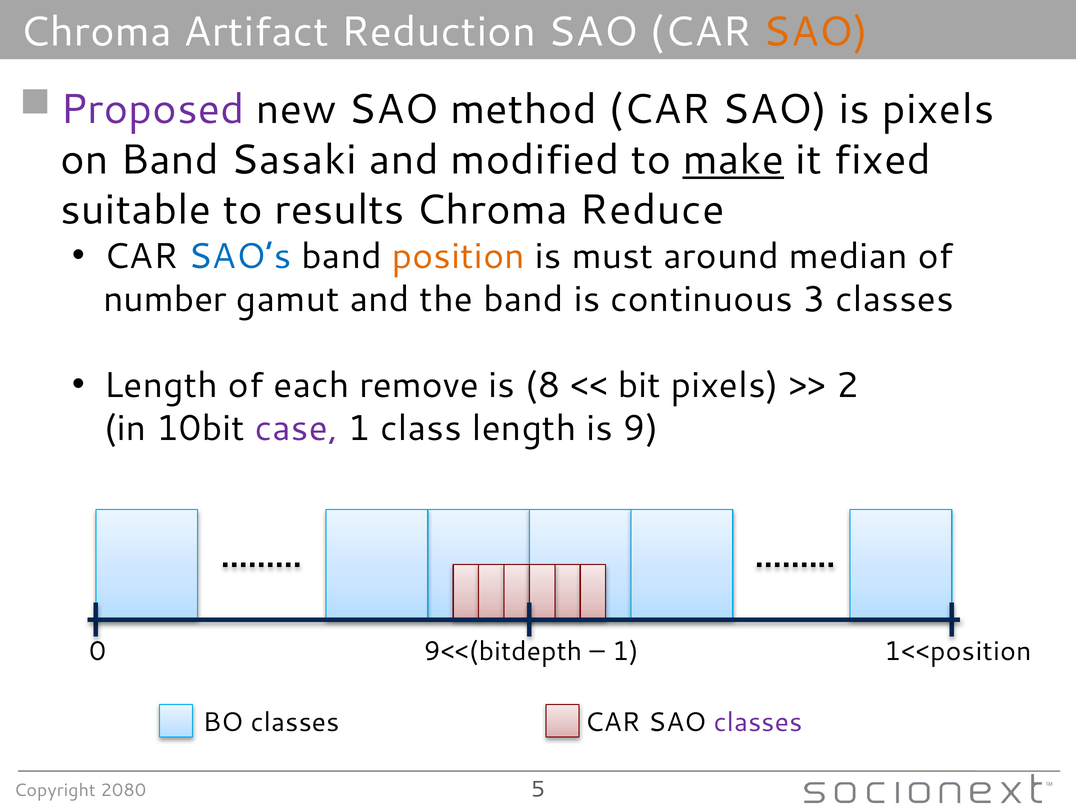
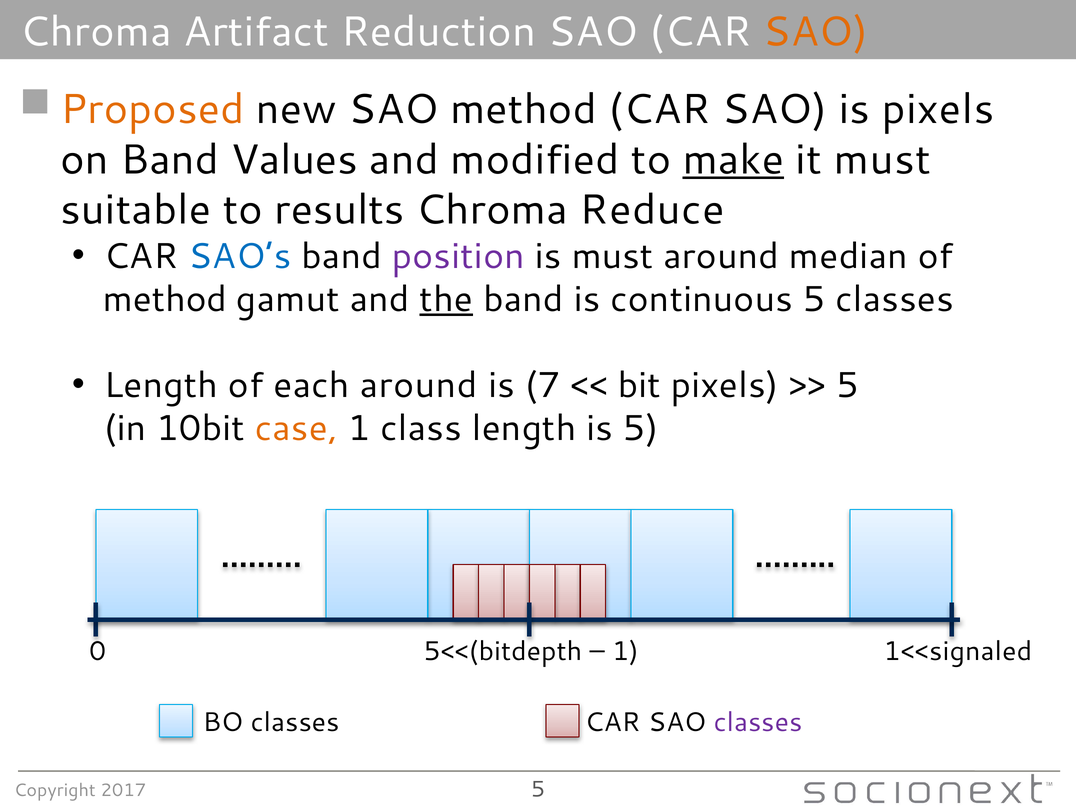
Proposed colour: purple -> orange
Sasaki: Sasaki -> Values
it fixed: fixed -> must
position colour: orange -> purple
number at (165, 299): number -> method
the underline: none -> present
continuous 3: 3 -> 5
each remove: remove -> around
8: 8 -> 7
2 at (847, 385): 2 -> 5
case colour: purple -> orange
is 9: 9 -> 5
9<<(bitdepth: 9<<(bitdepth -> 5<<(bitdepth
1<<position: 1<<position -> 1<<signaled
2080: 2080 -> 2017
